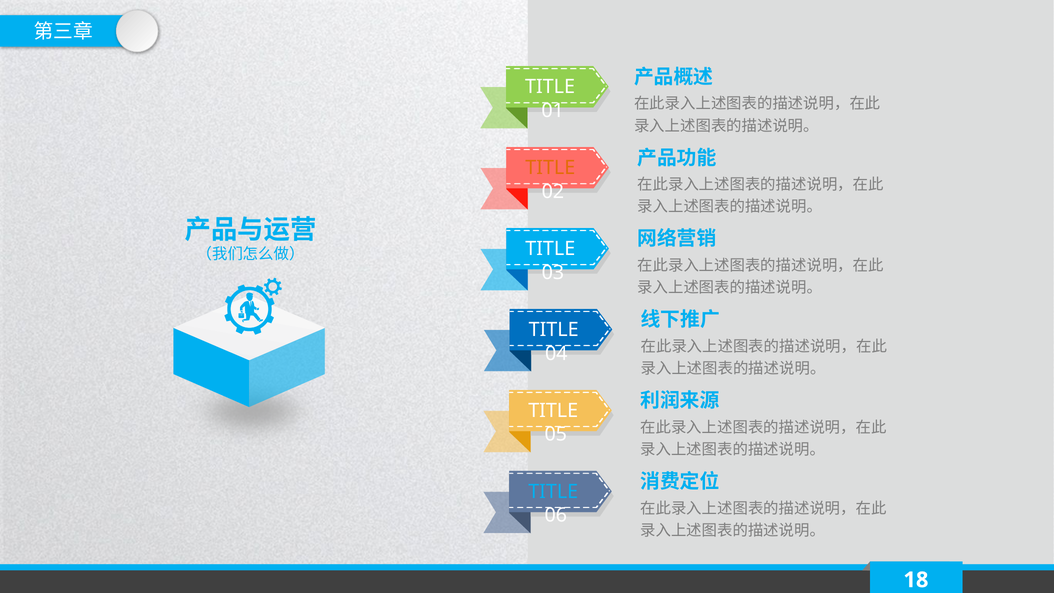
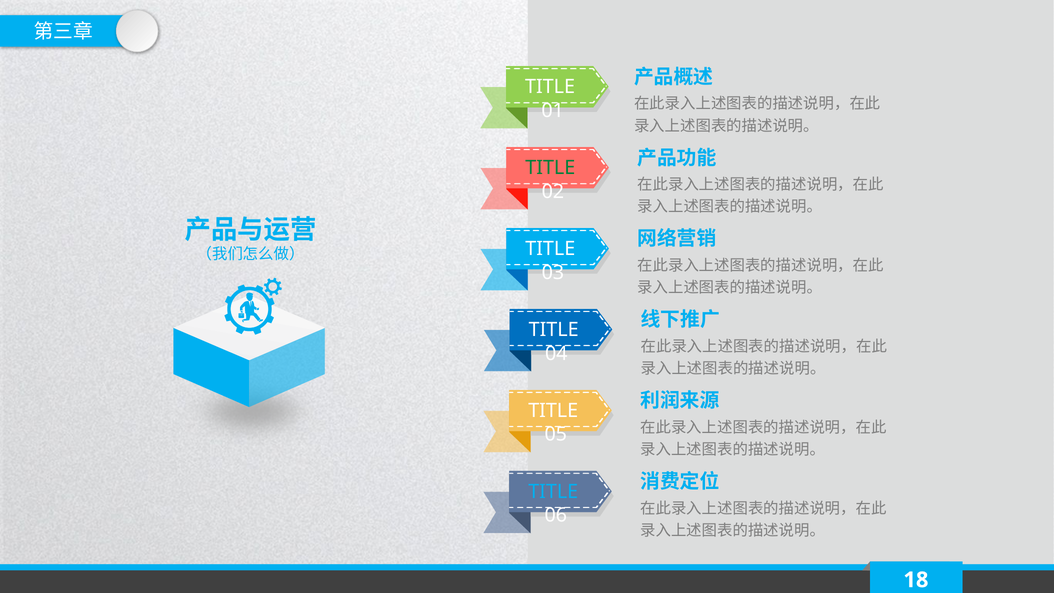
TITLE at (550, 168) colour: orange -> green
